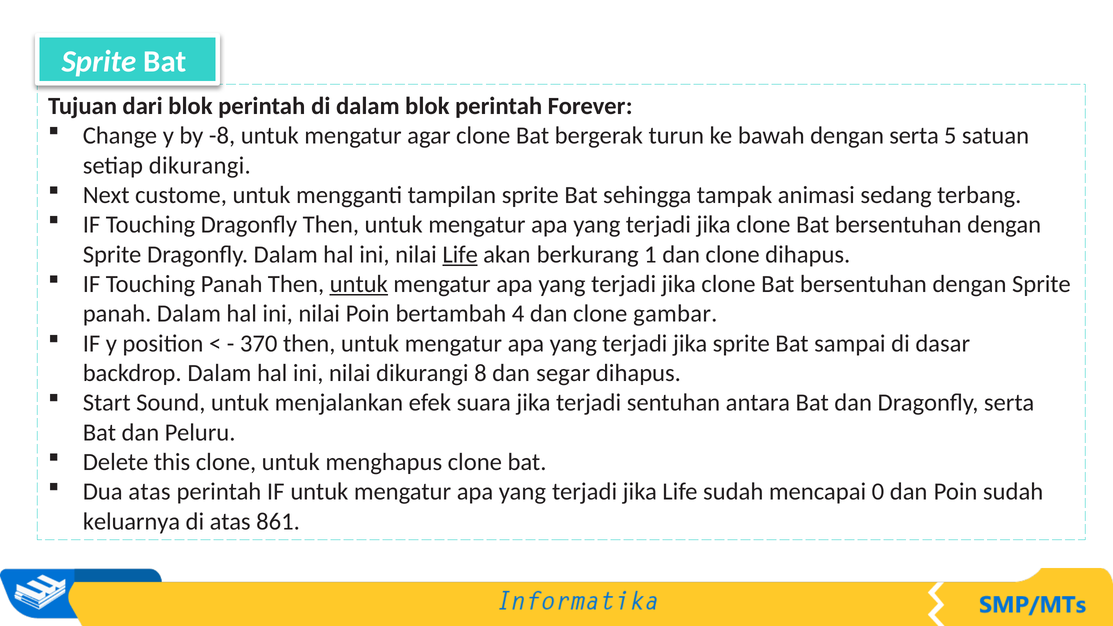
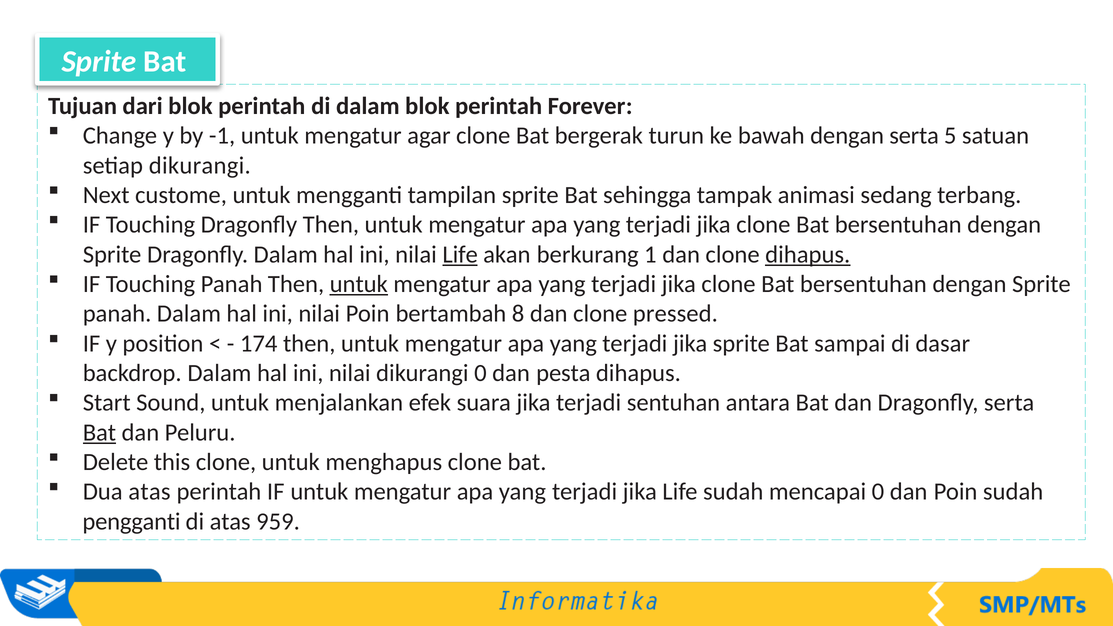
-8: -8 -> -1
dihapus at (808, 254) underline: none -> present
4: 4 -> 8
gambar: gambar -> pressed
370: 370 -> 174
dikurangi 8: 8 -> 0
segar: segar -> pesta
Bat at (99, 432) underline: none -> present
keluarnya: keluarnya -> pengganti
861: 861 -> 959
